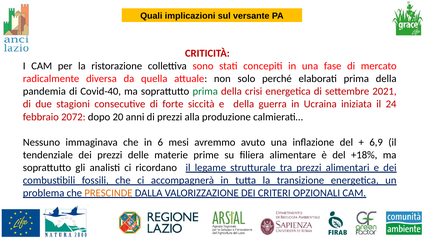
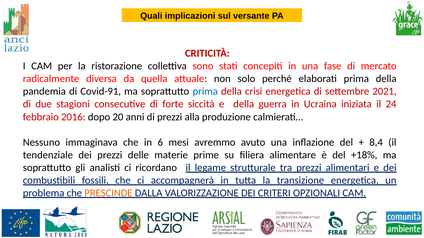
Covid-40: Covid-40 -> Covid-91
prima at (205, 92) colour: green -> blue
2072: 2072 -> 2016
6,9: 6,9 -> 8,4
